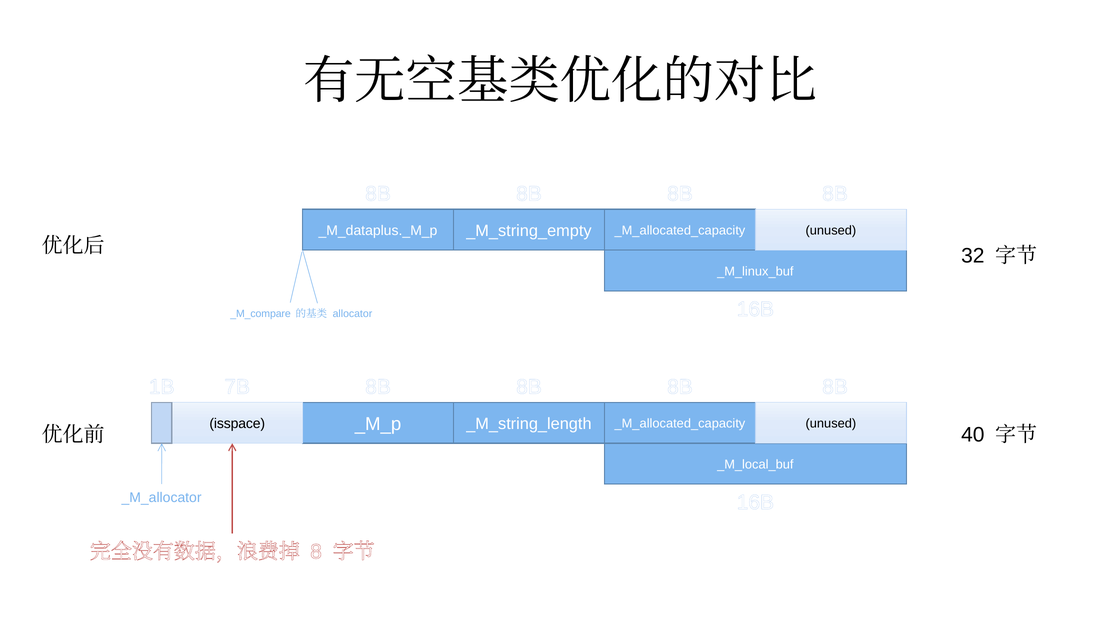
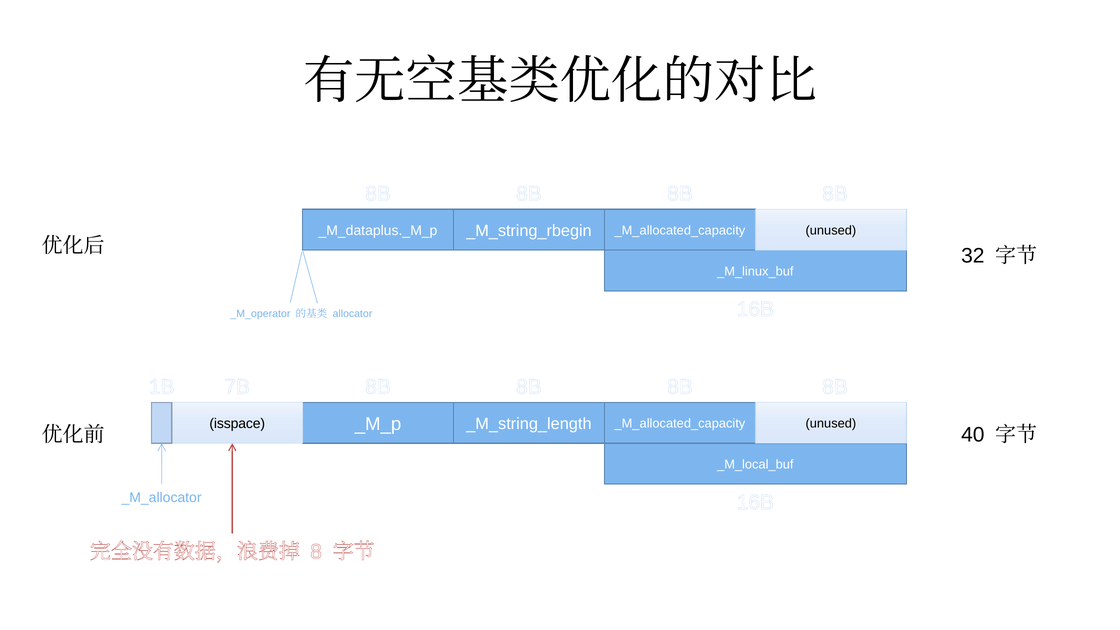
_M_string_empty: _M_string_empty -> _M_string_rbegin
_M_compare: _M_compare -> _M_operator
